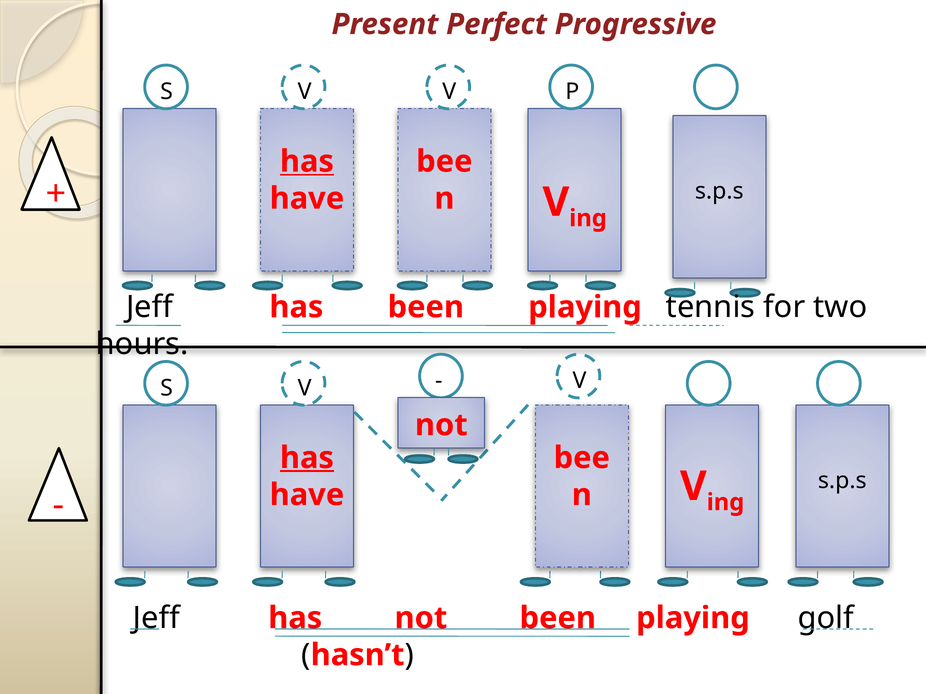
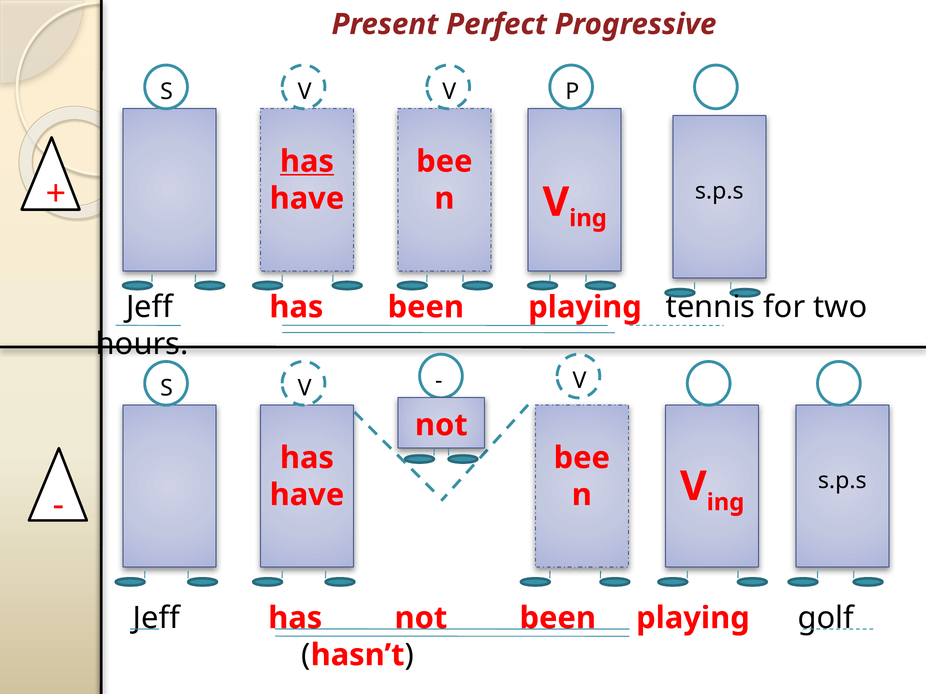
has at (307, 458) underline: present -> none
